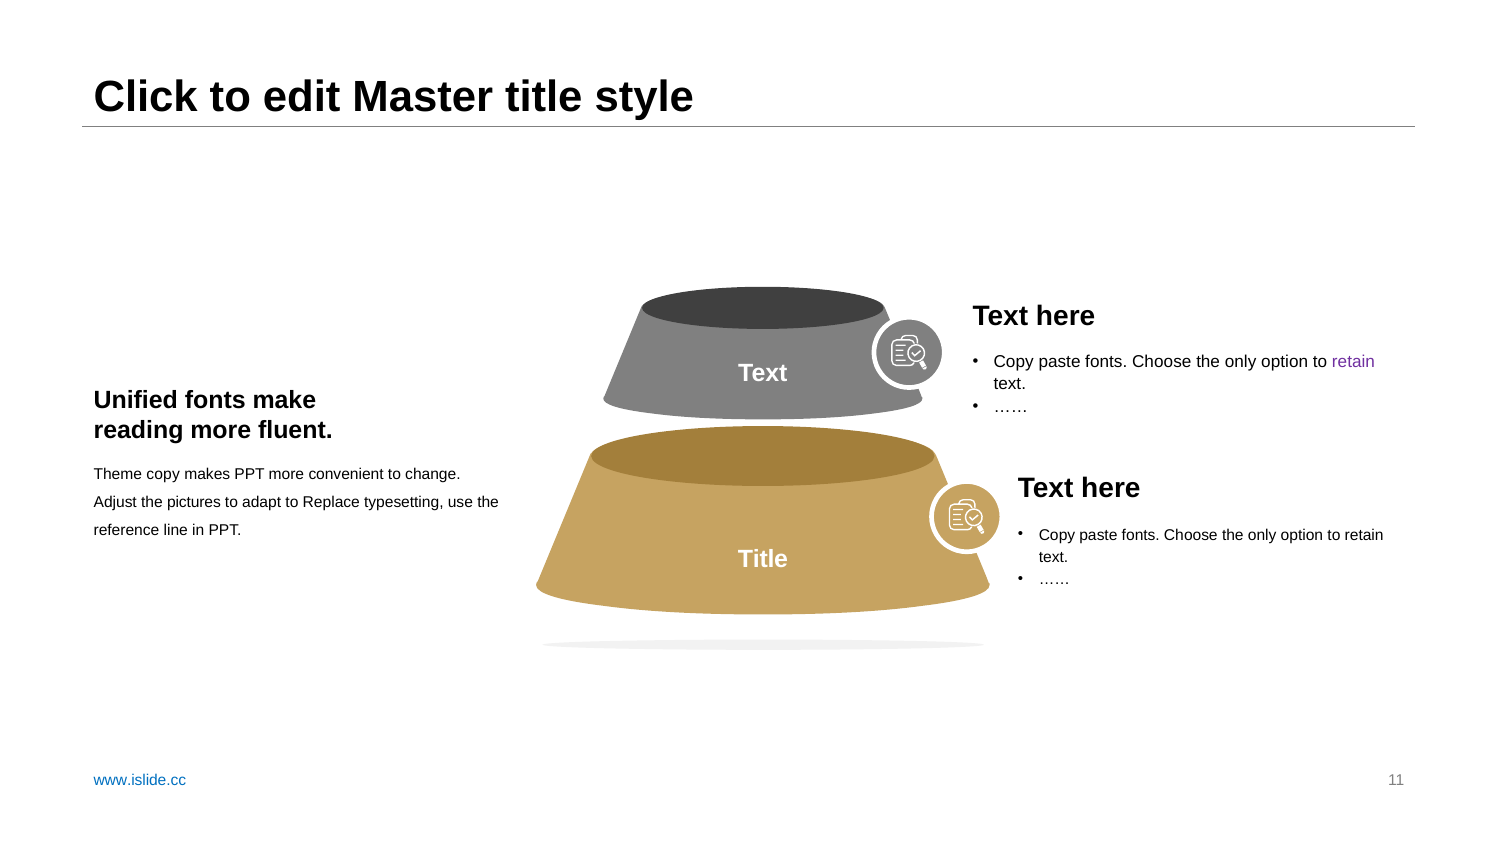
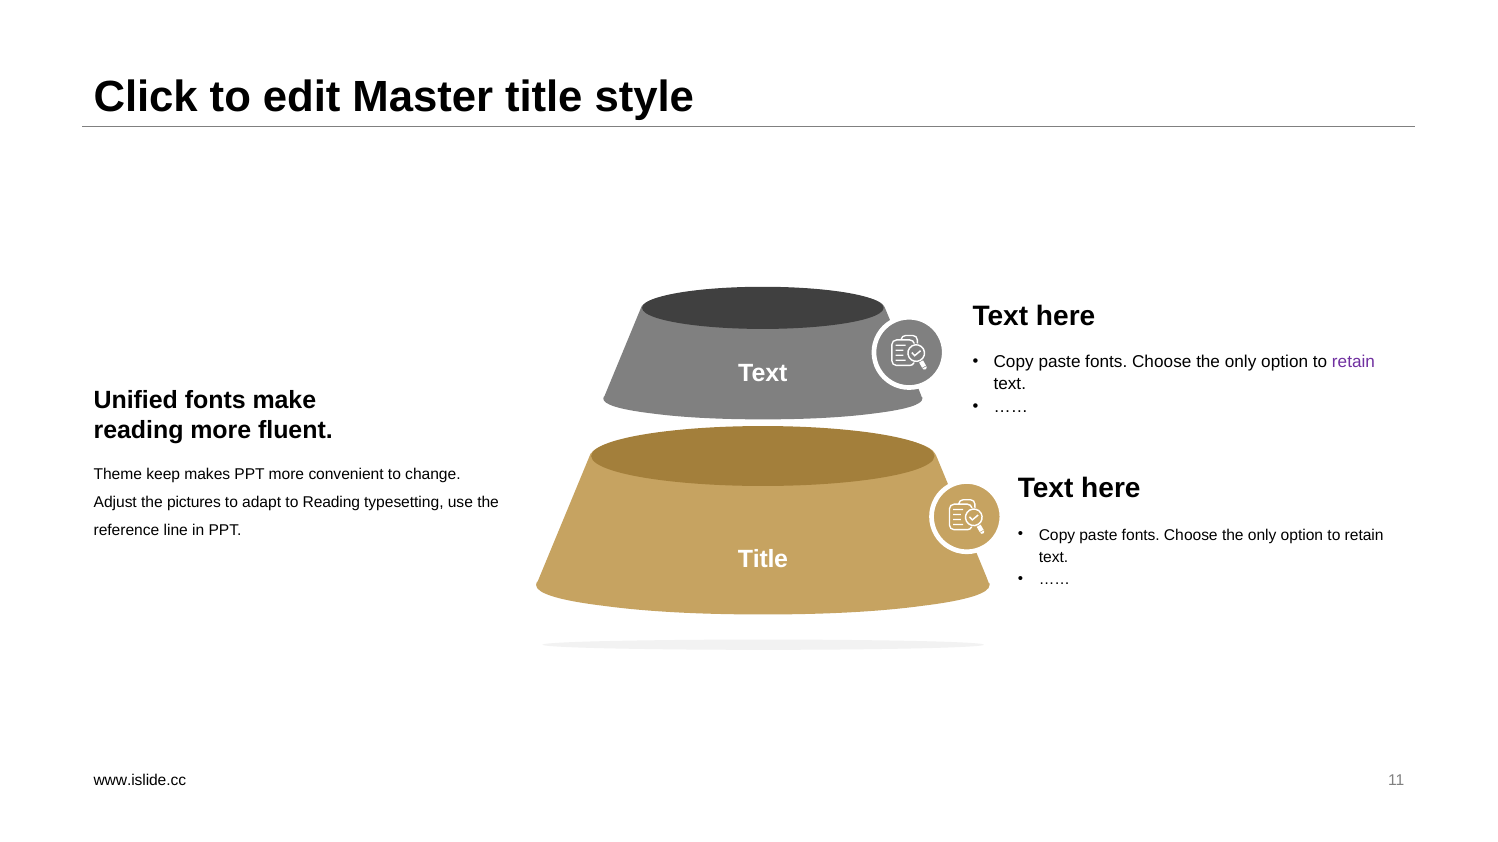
Theme copy: copy -> keep
to Replace: Replace -> Reading
www.islide.cc colour: blue -> black
